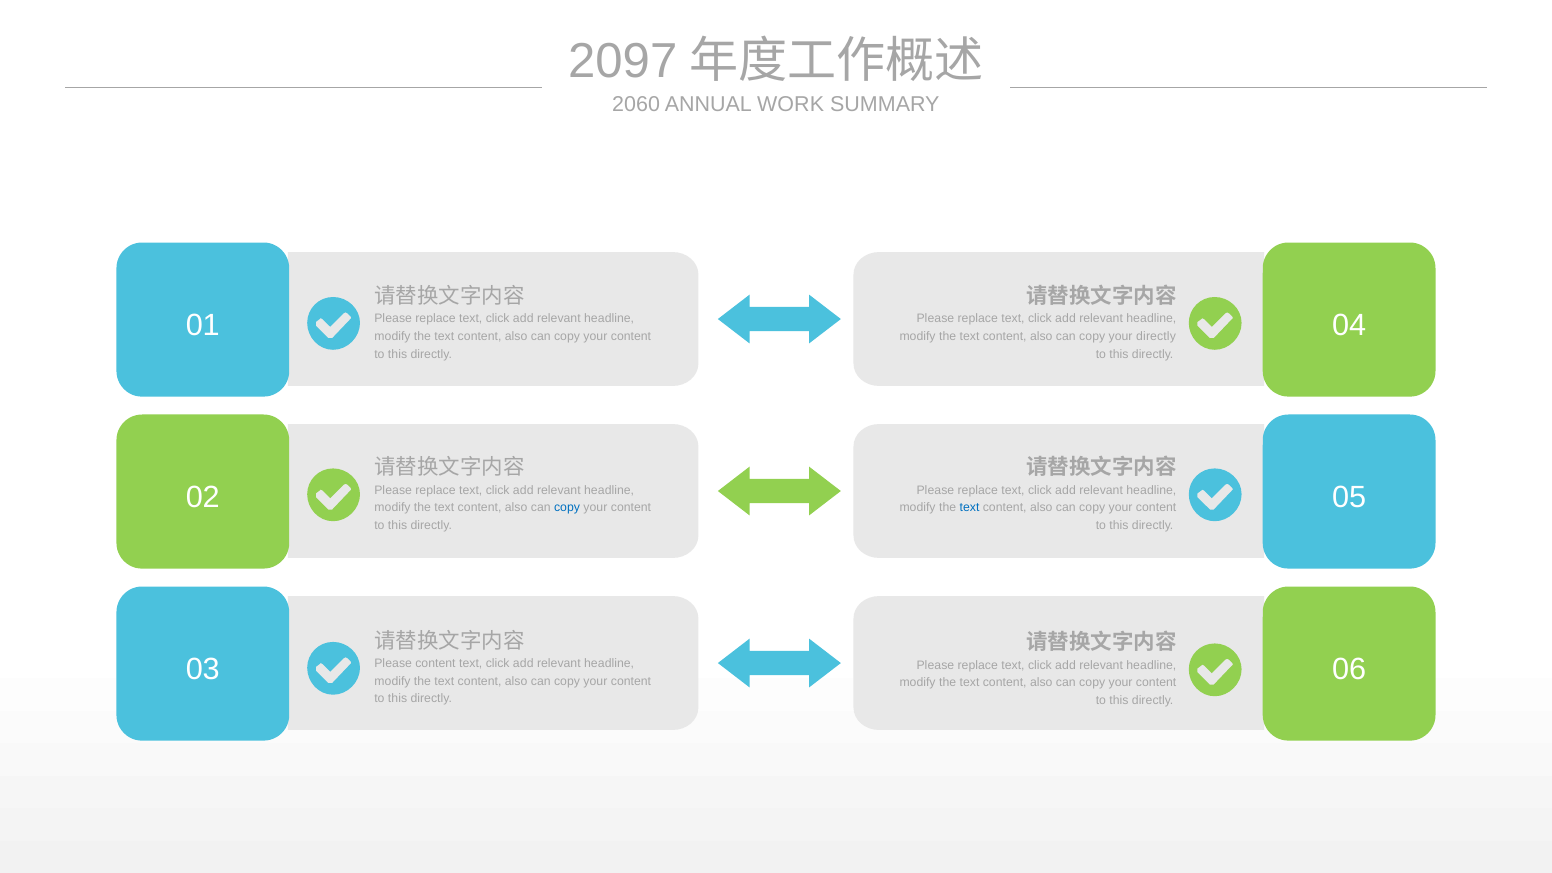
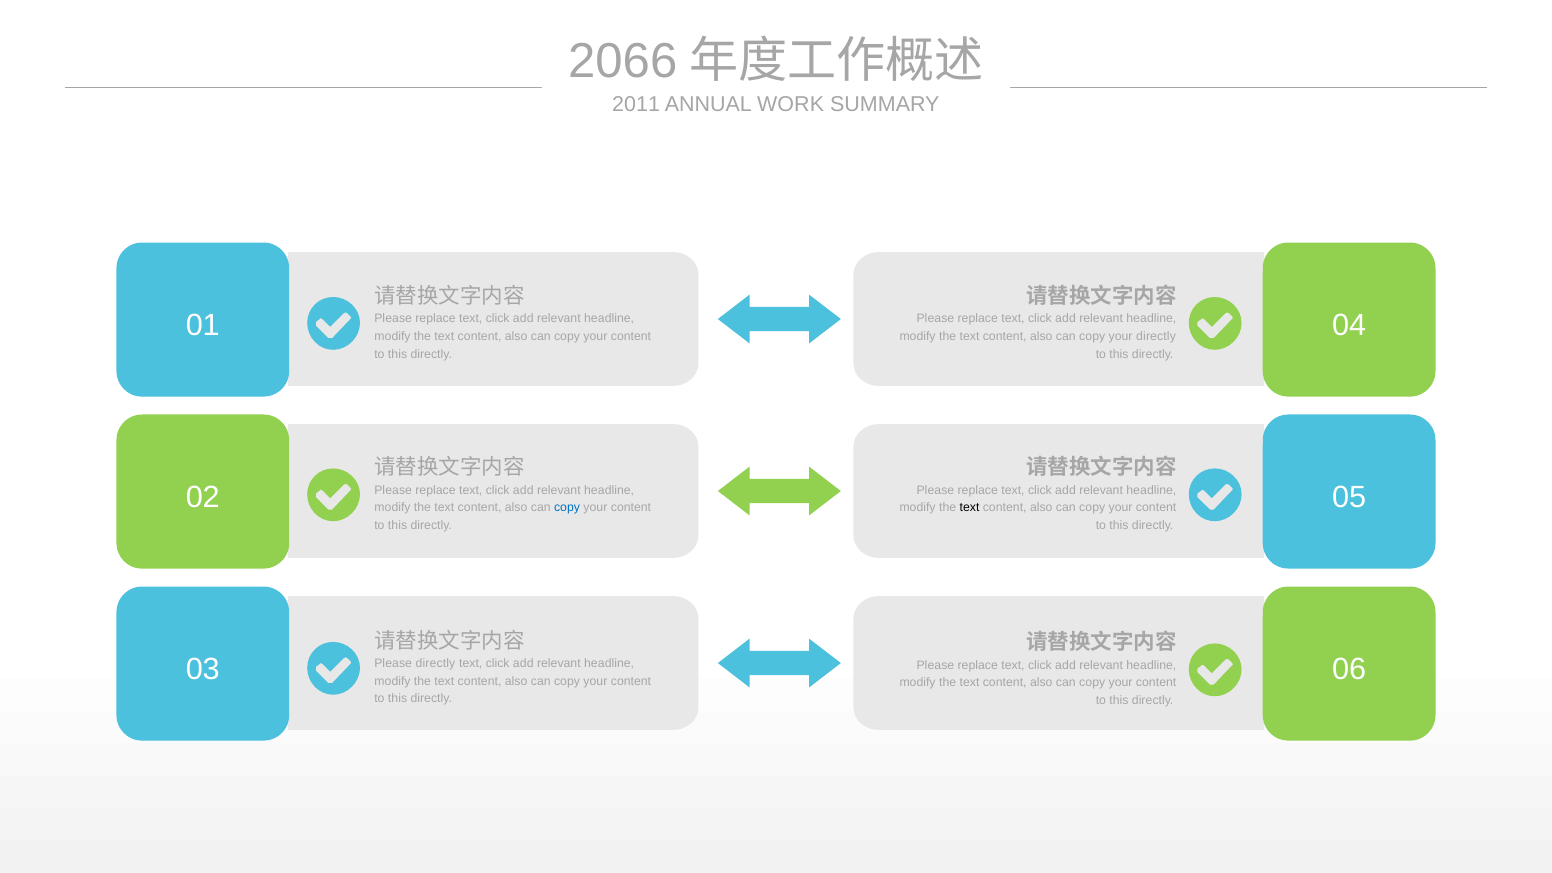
2097: 2097 -> 2066
2060: 2060 -> 2011
text at (970, 508) colour: blue -> black
Please content: content -> directly
